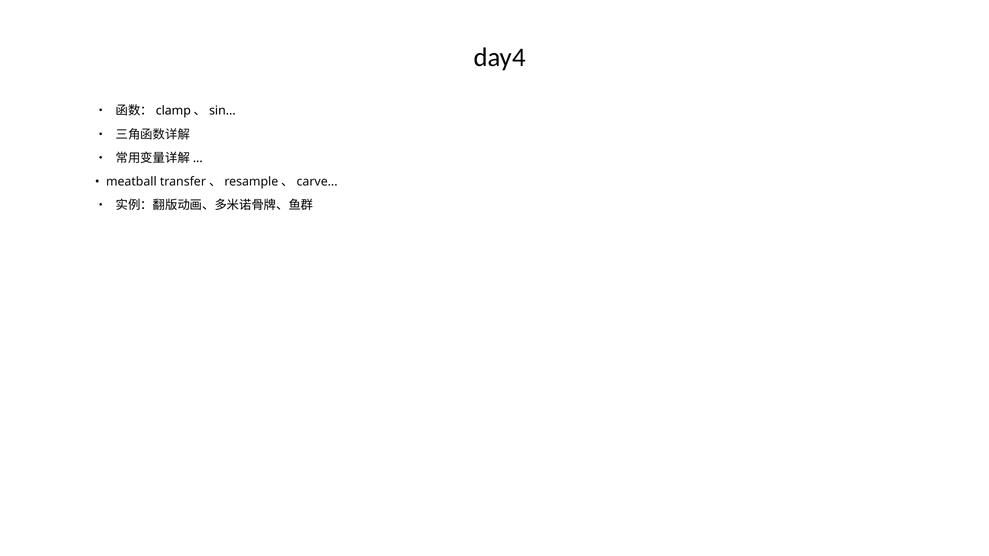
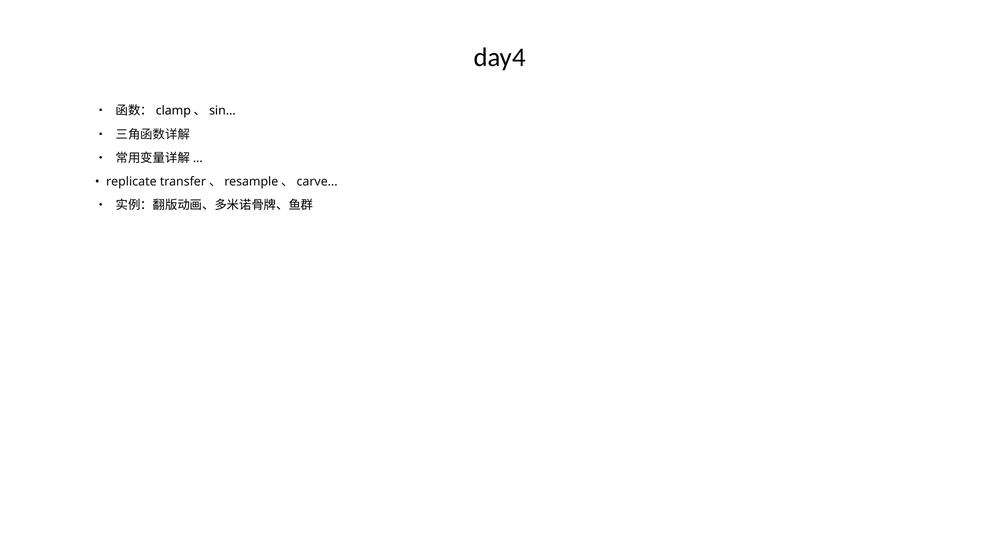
meatball: meatball -> replicate
